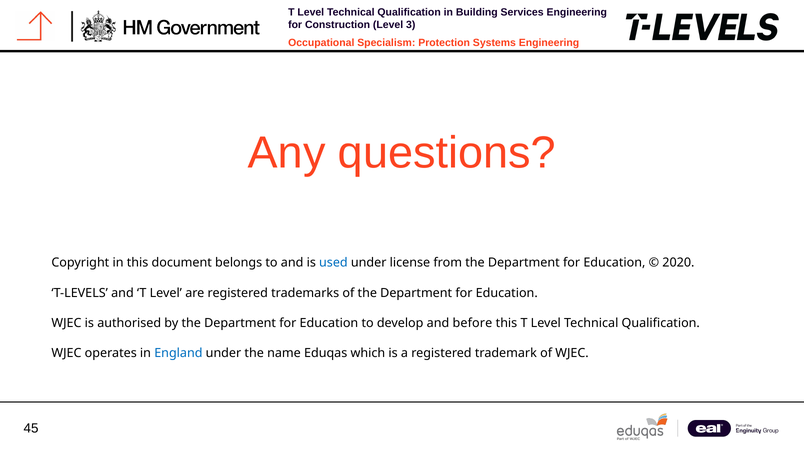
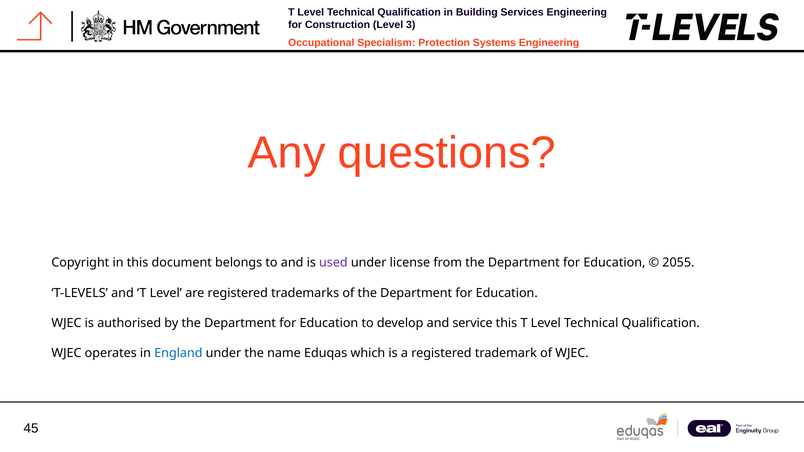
used colour: blue -> purple
2020: 2020 -> 2055
before: before -> service
